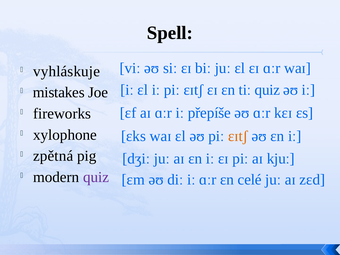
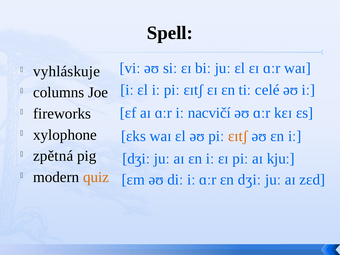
tiː quiz: quiz -> celé
mistakes: mistakes -> columns
přepíše: přepíše -> nacvičí
quiz at (96, 177) colour: purple -> orange
ɛn celé: celé -> dʒiː
